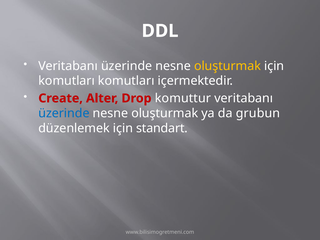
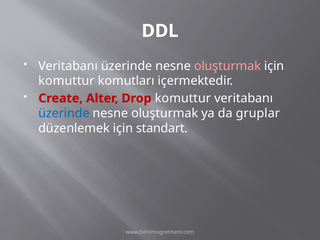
oluşturmak at (227, 66) colour: yellow -> pink
komutları at (67, 81): komutları -> komuttur
grubun: grubun -> gruplar
